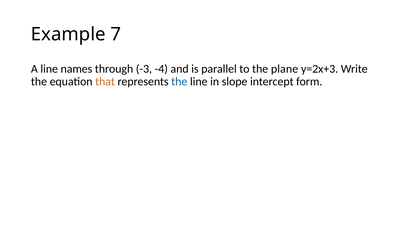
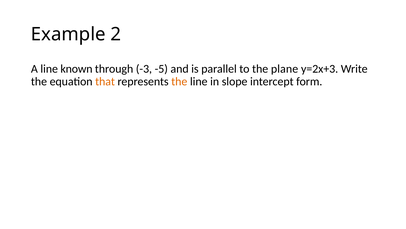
7: 7 -> 2
names: names -> known
-4: -4 -> -5
the at (179, 81) colour: blue -> orange
